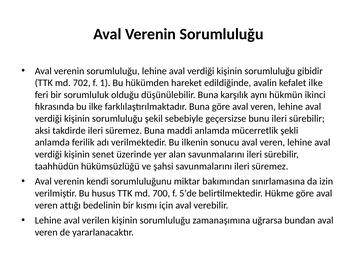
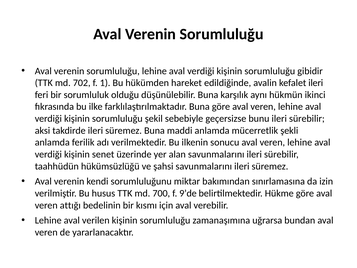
kefalet ilke: ilke -> ileri
5’de: 5’de -> 9’de
